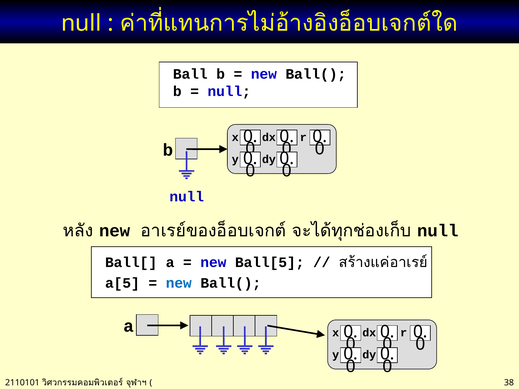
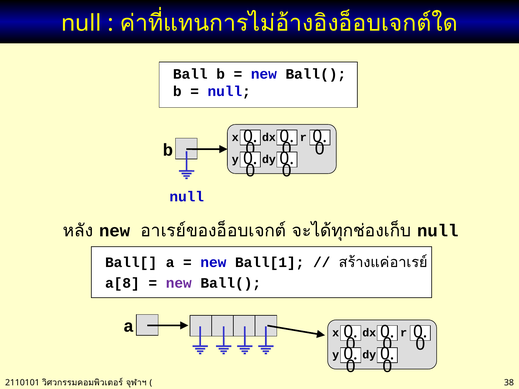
Ball[5: Ball[5 -> Ball[1
a[5: a[5 -> a[8
new at (179, 283) colour: blue -> purple
